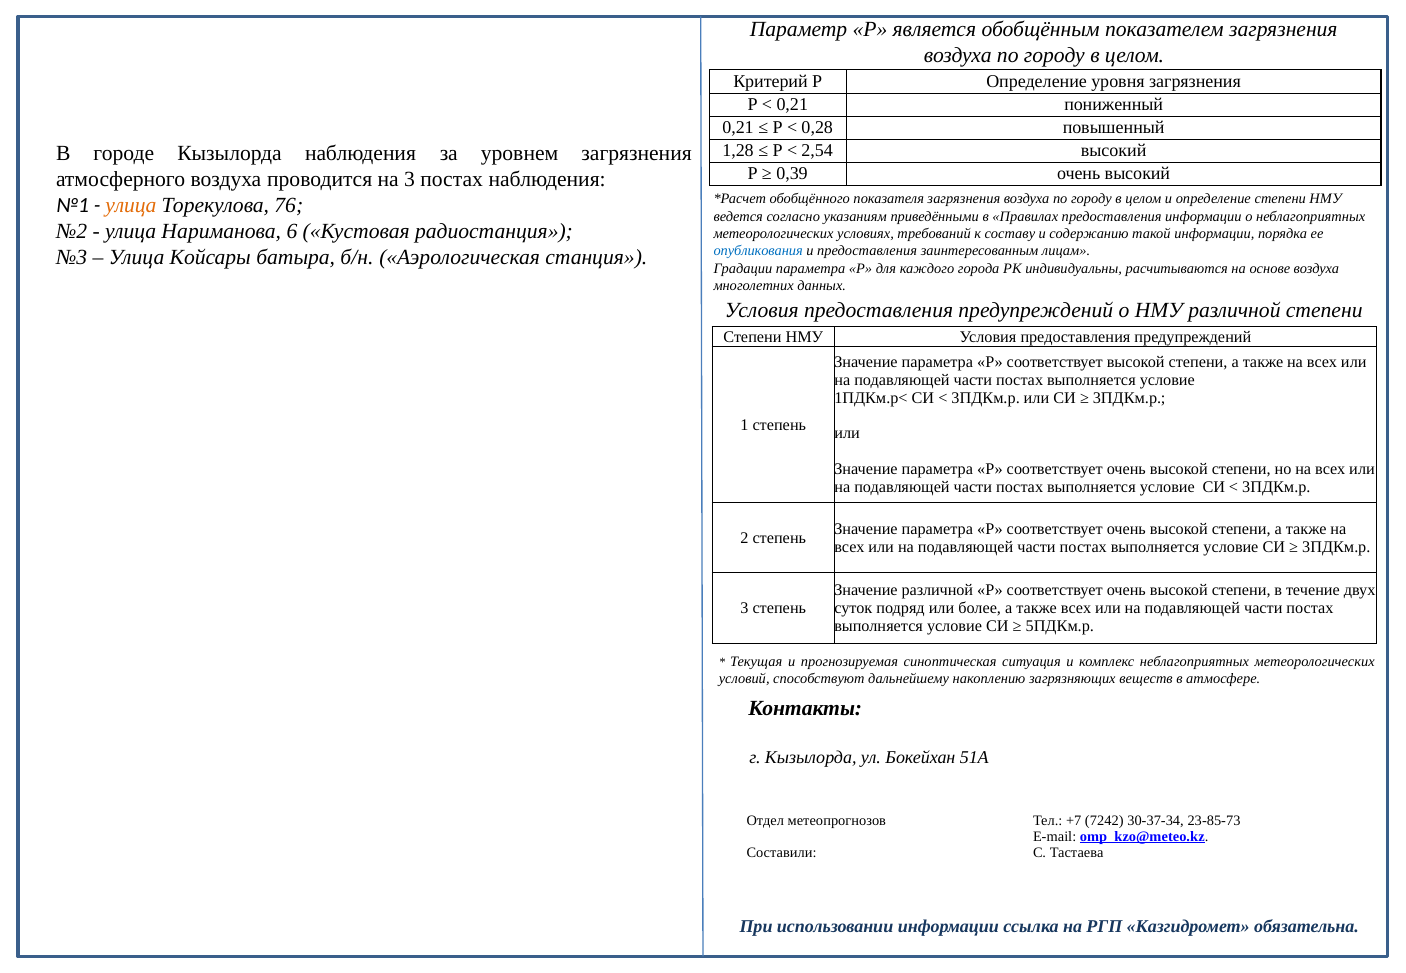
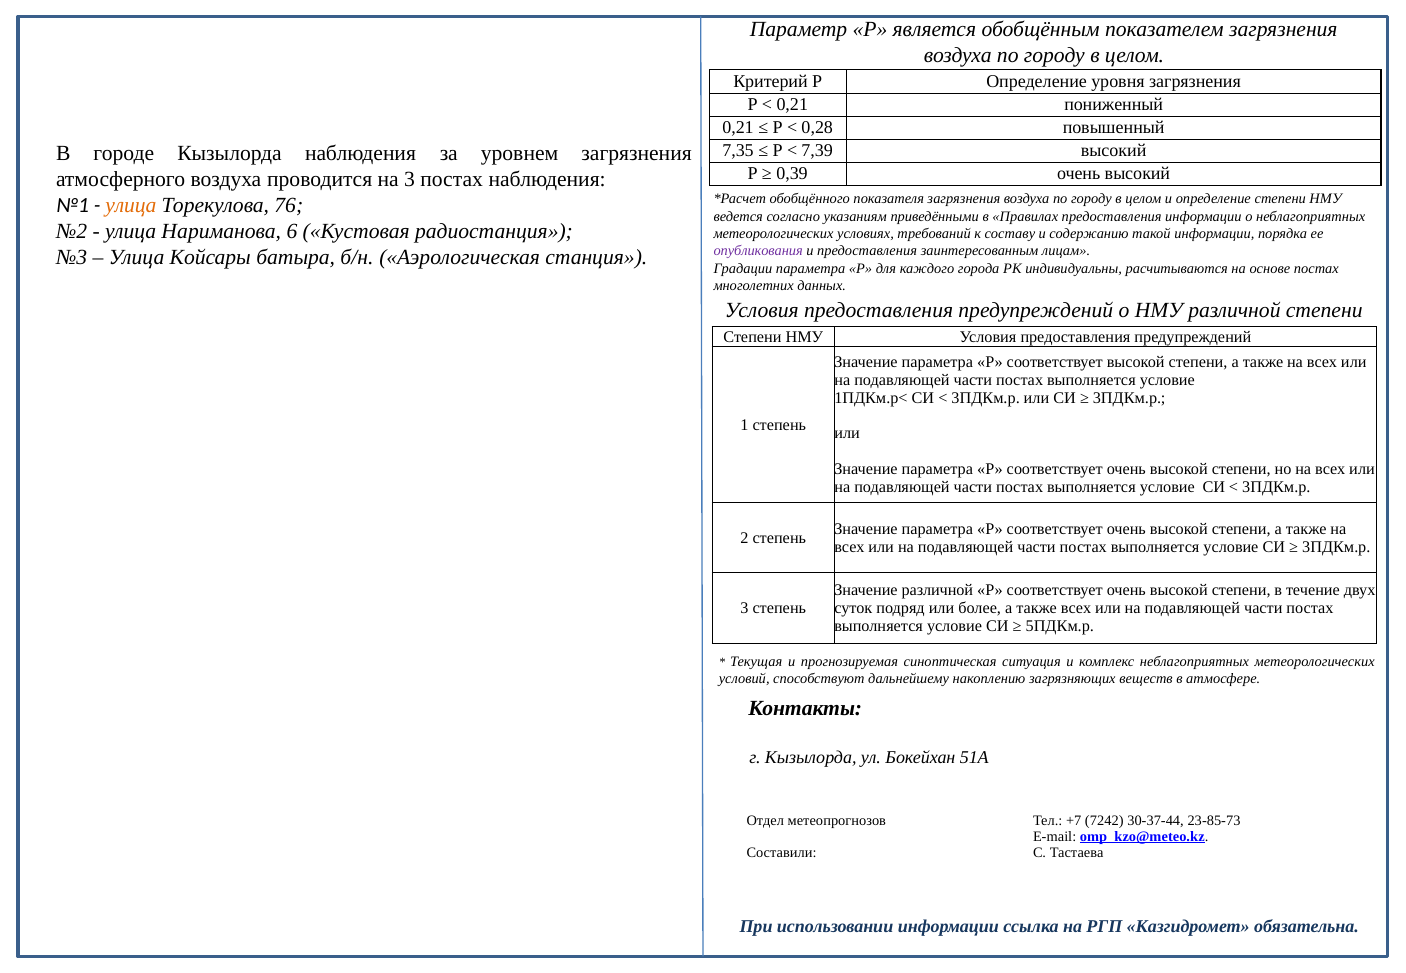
1,28: 1,28 -> 7,35
2,54: 2,54 -> 7,39
опубликования colour: blue -> purple
основе воздуха: воздуха -> постах
30-37-34: 30-37-34 -> 30-37-44
